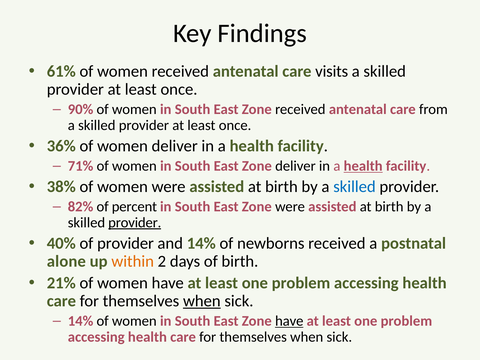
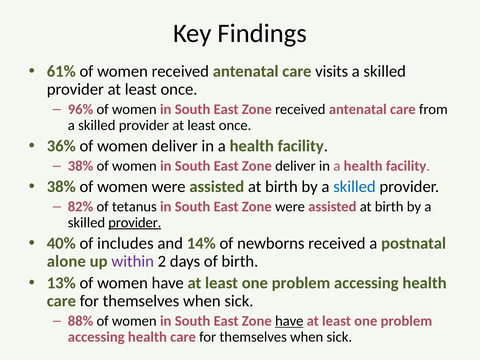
90%: 90% -> 96%
71% at (81, 166): 71% -> 38%
health at (363, 166) underline: present -> none
percent: percent -> tetanus
of provider: provider -> includes
within colour: orange -> purple
21%: 21% -> 13%
when at (202, 301) underline: present -> none
14% at (81, 321): 14% -> 88%
